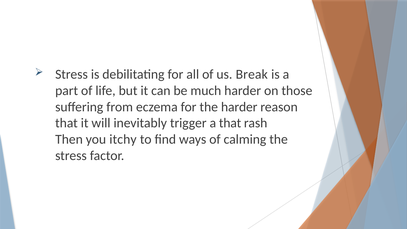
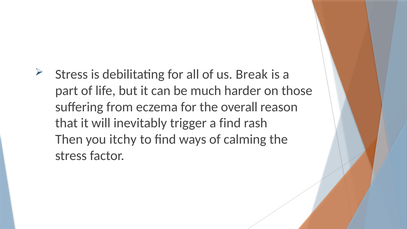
the harder: harder -> overall
a that: that -> find
